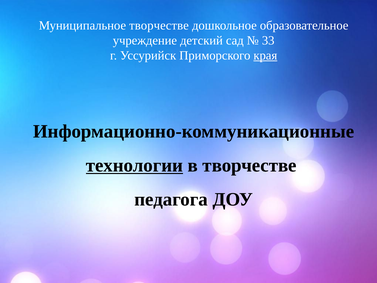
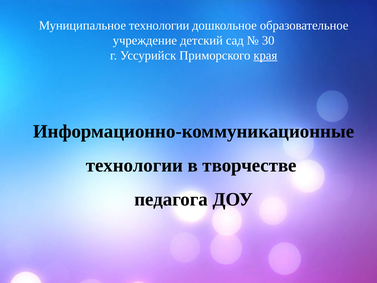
Муниципальное творчестве: творчестве -> технологии
33: 33 -> 30
технологии at (134, 165) underline: present -> none
